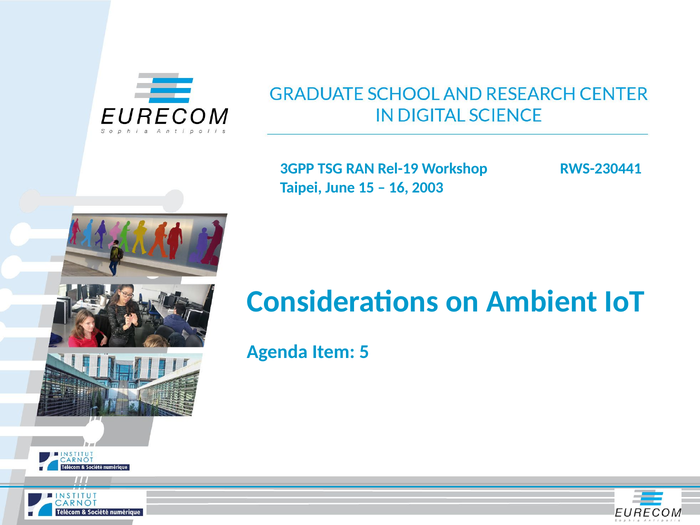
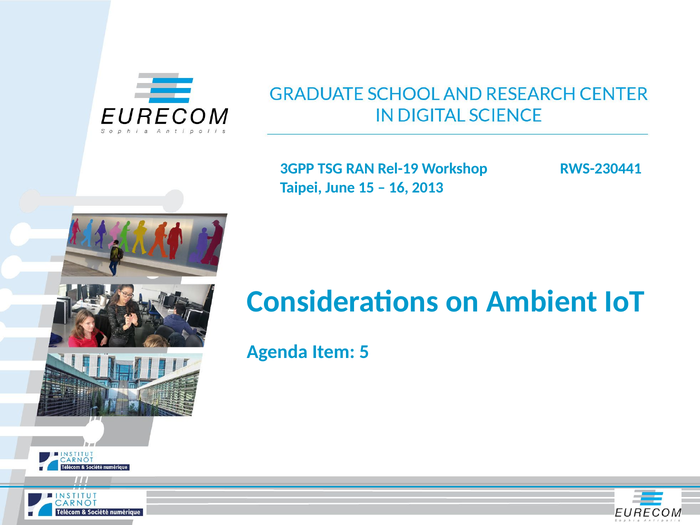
2003: 2003 -> 2013
